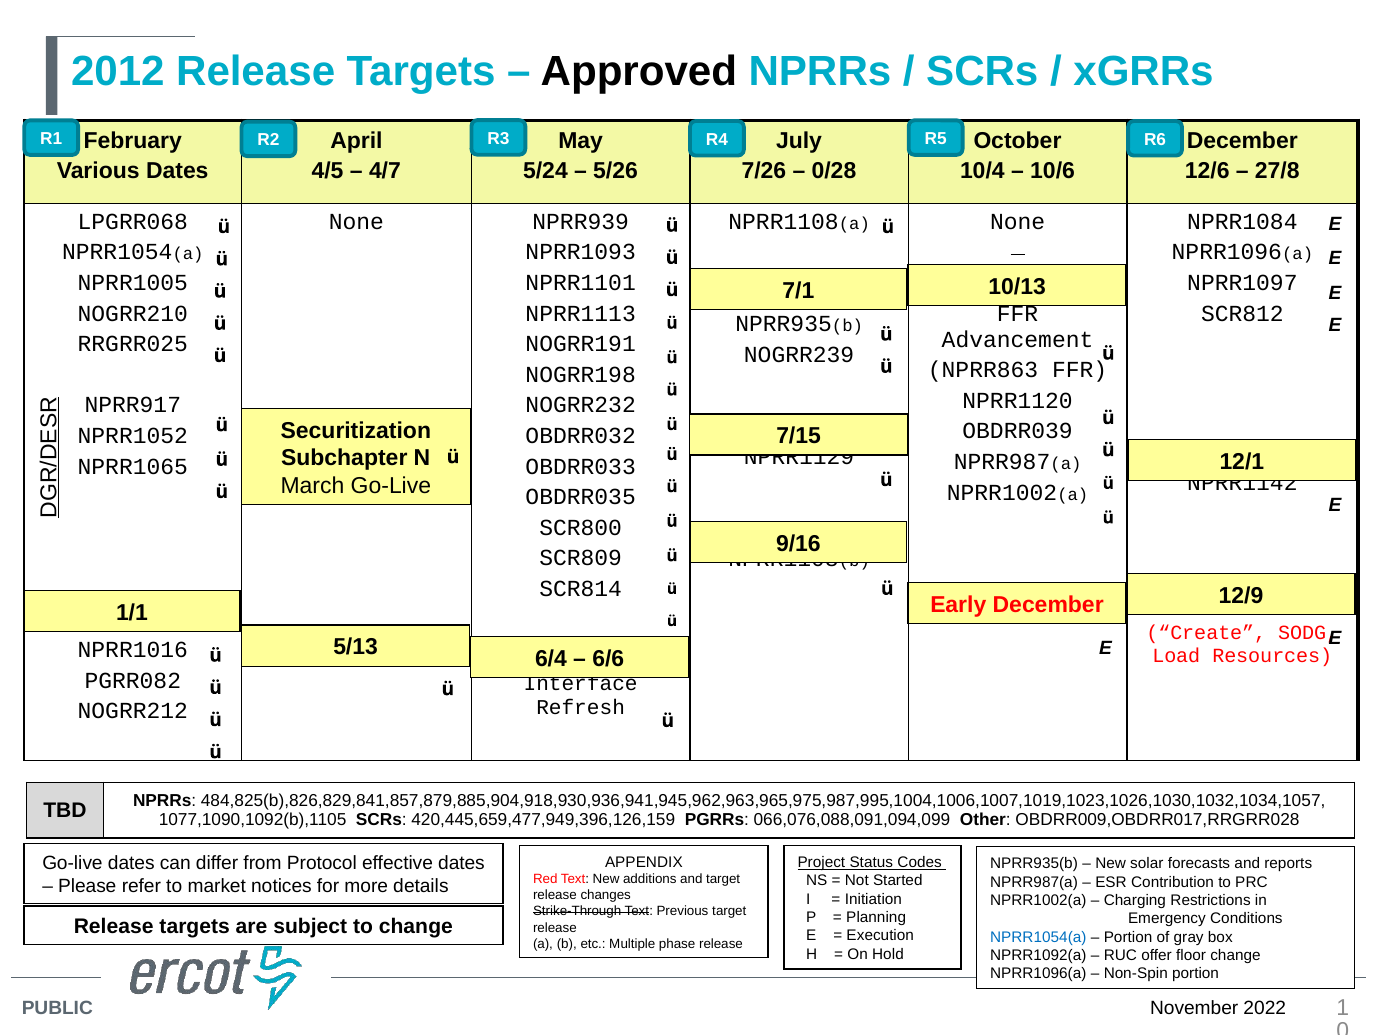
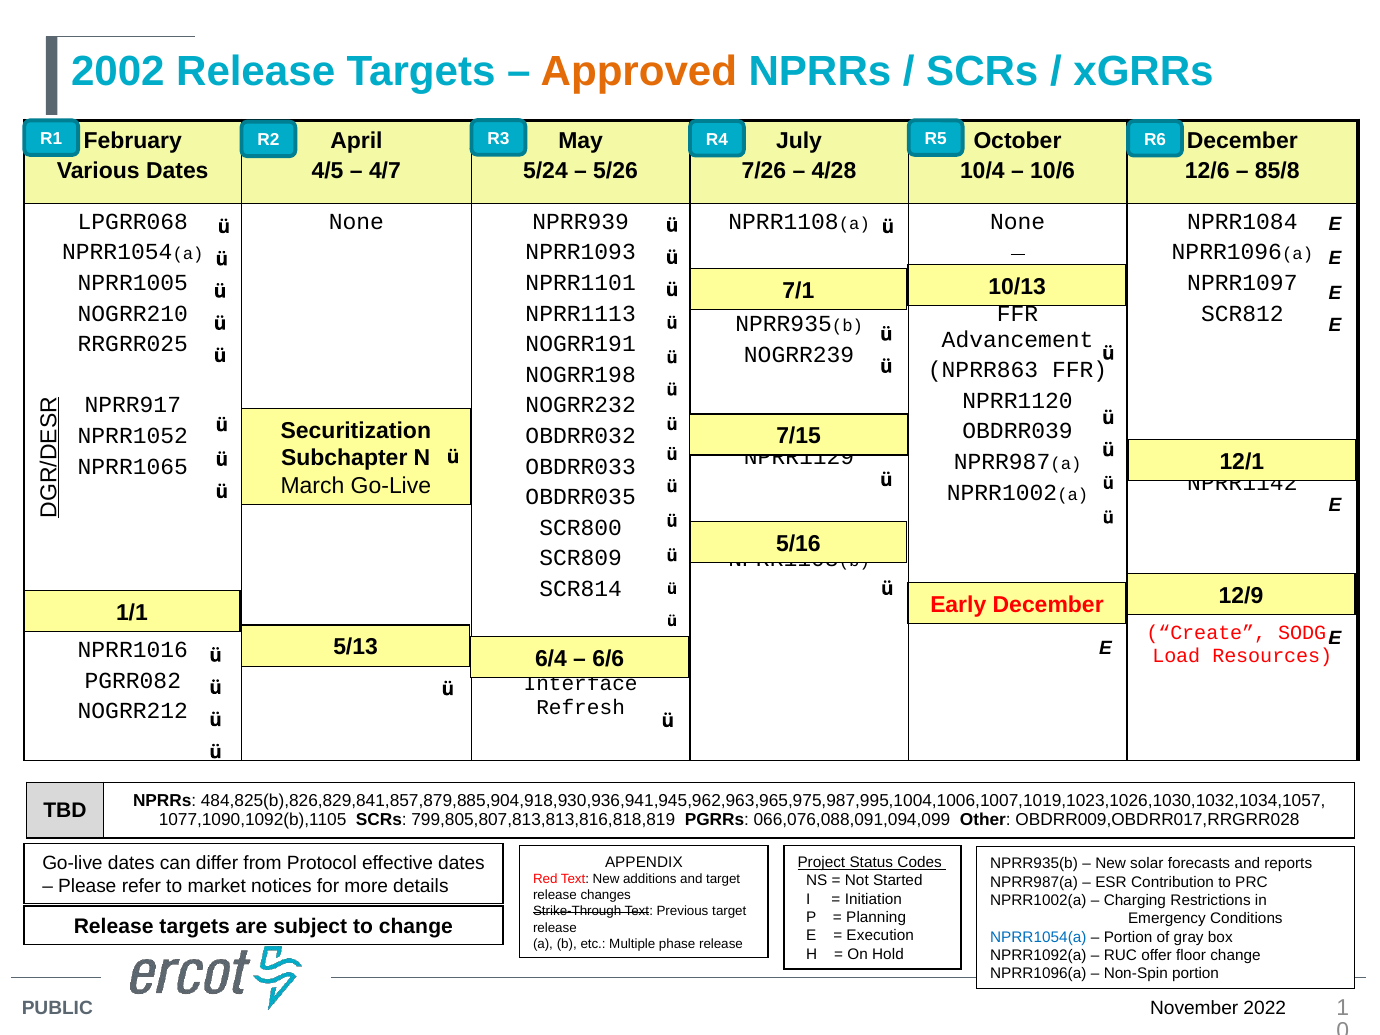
2012: 2012 -> 2002
Approved colour: black -> orange
0/28: 0/28 -> 4/28
27/8: 27/8 -> 85/8
9/16: 9/16 -> 5/16
420,445,659,477,949,396,126,159: 420,445,659,477,949,396,126,159 -> 799,805,807,813,813,816,818,819
